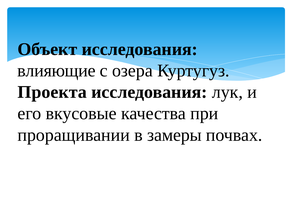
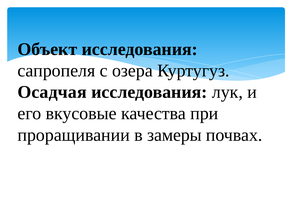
влияющие: влияющие -> сапропеля
Проекта: Проекта -> Осадчая
